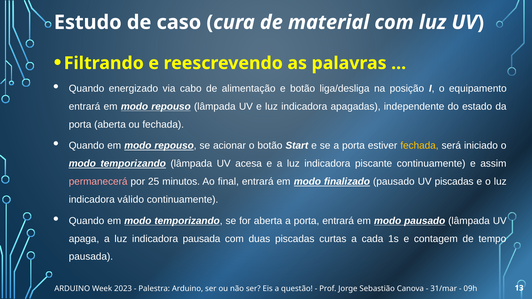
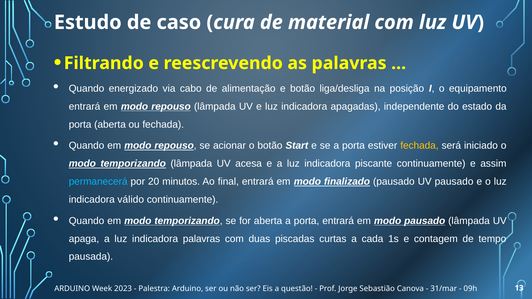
permanecerá colour: pink -> light blue
25: 25 -> 20
UV piscadas: piscadas -> pausado
indicadora pausada: pausada -> palavras
